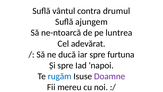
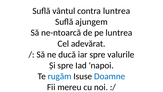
contra drumul: drumul -> luntrea
furtuna: furtuna -> valurile
Doamne colour: purple -> blue
